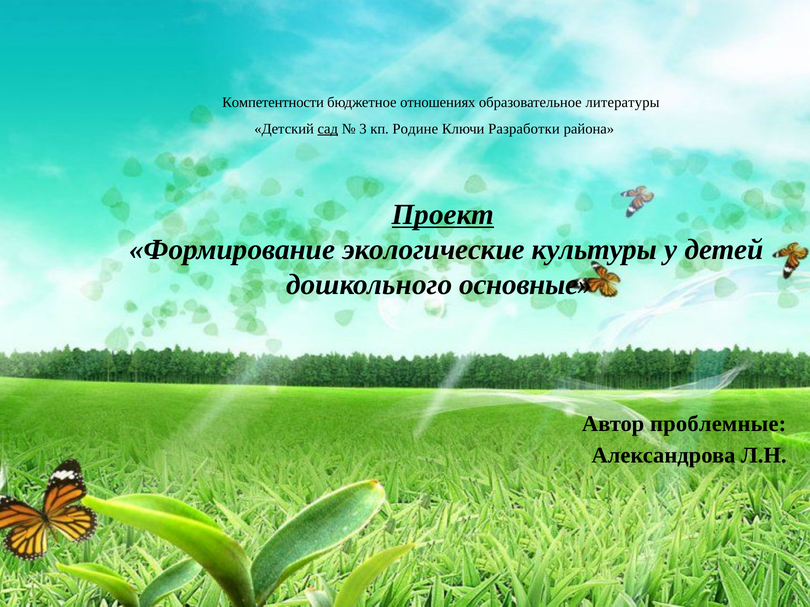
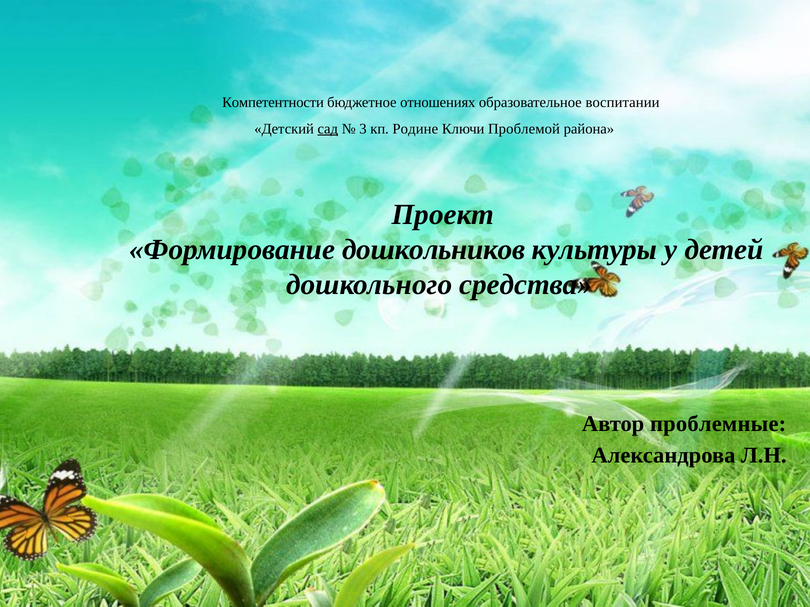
литературы: литературы -> воспитании
Разработки: Разработки -> Проблемой
Проект underline: present -> none
экологические: экологические -> дошкольников
основные: основные -> средства
